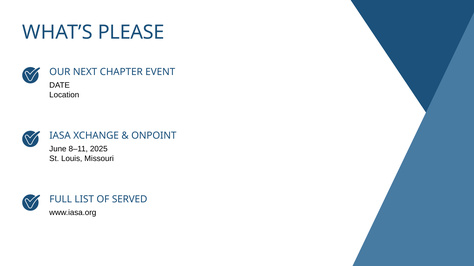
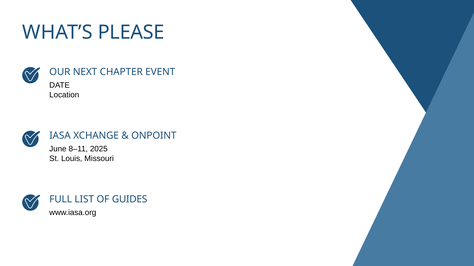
SERVED: SERVED -> GUIDES
